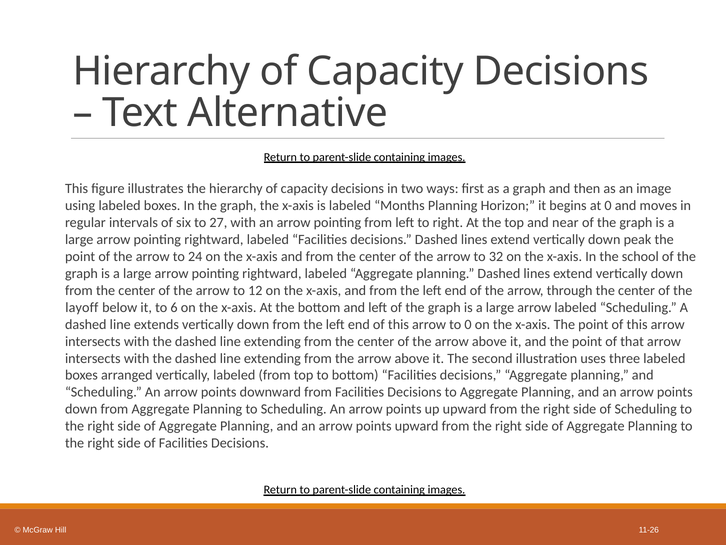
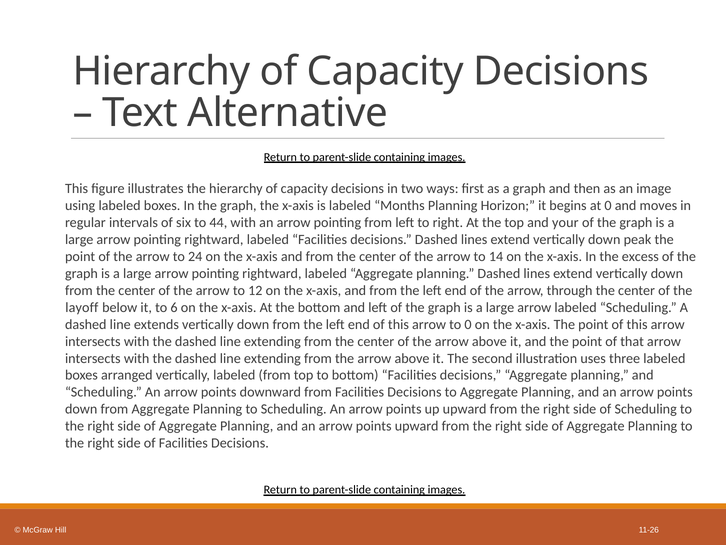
27: 27 -> 44
near: near -> your
32: 32 -> 14
school: school -> excess
